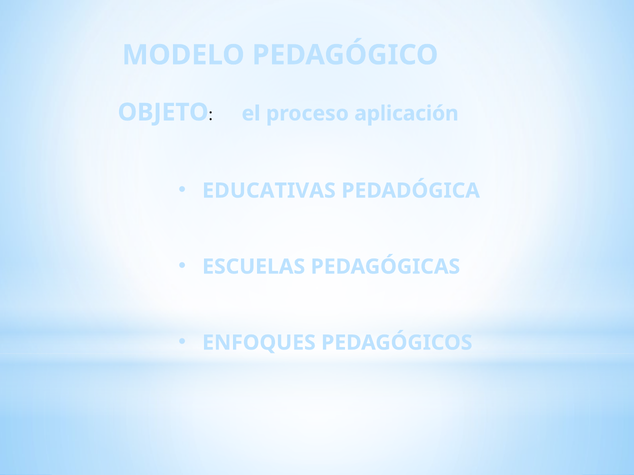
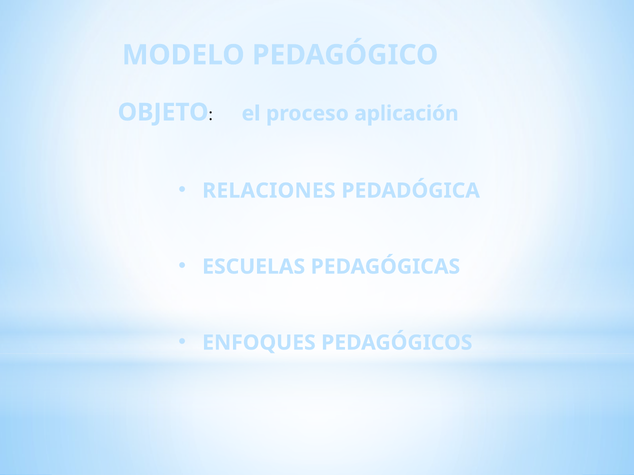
EDUCATIVAS: EDUCATIVAS -> RELACIONES
